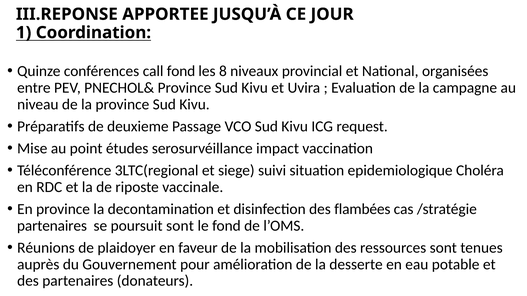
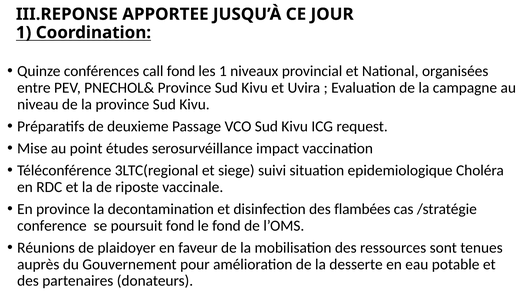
les 8: 8 -> 1
partenaires at (52, 226): partenaires -> conference
poursuit sont: sont -> fond
